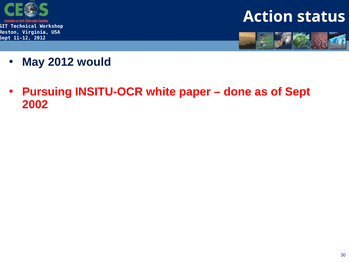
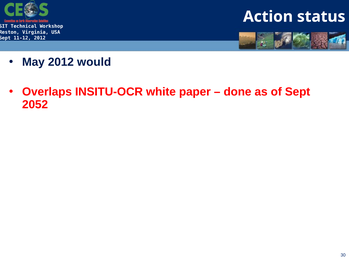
Pursuing: Pursuing -> Overlaps
2002: 2002 -> 2052
